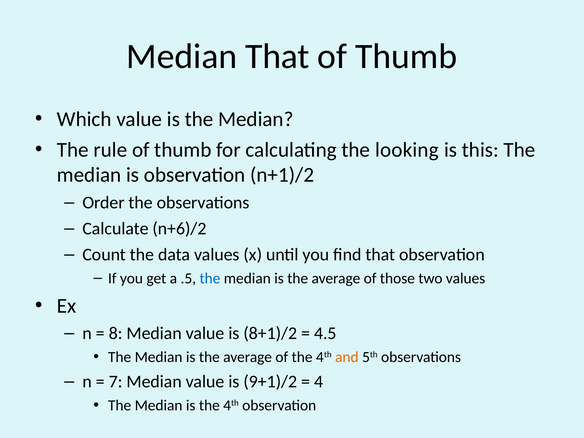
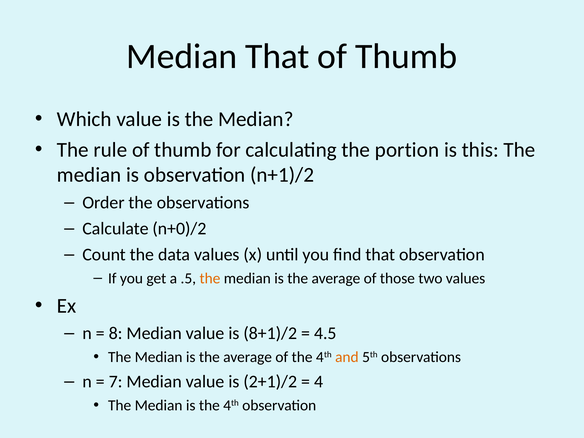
looking: looking -> portion
n+6)/2: n+6)/2 -> n+0)/2
the at (210, 278) colour: blue -> orange
9+1)/2: 9+1)/2 -> 2+1)/2
